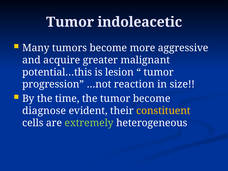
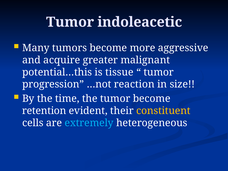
lesion: lesion -> tissue
diagnose: diagnose -> retention
extremely colour: light green -> light blue
